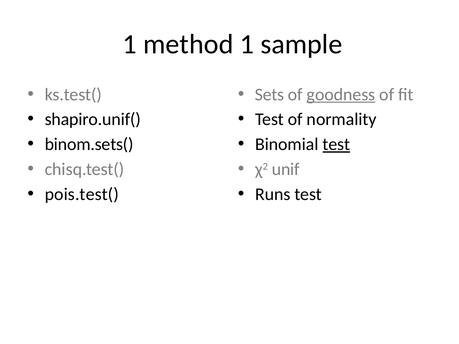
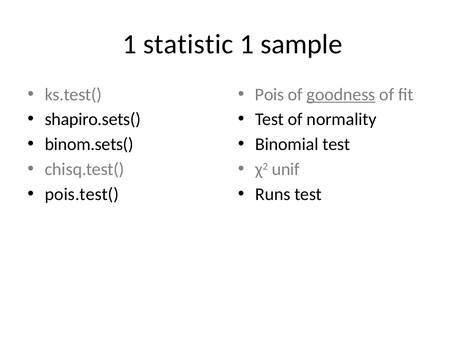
method: method -> statistic
Sets: Sets -> Pois
shapiro.unif(: shapiro.unif( -> shapiro.sets(
test at (336, 144) underline: present -> none
